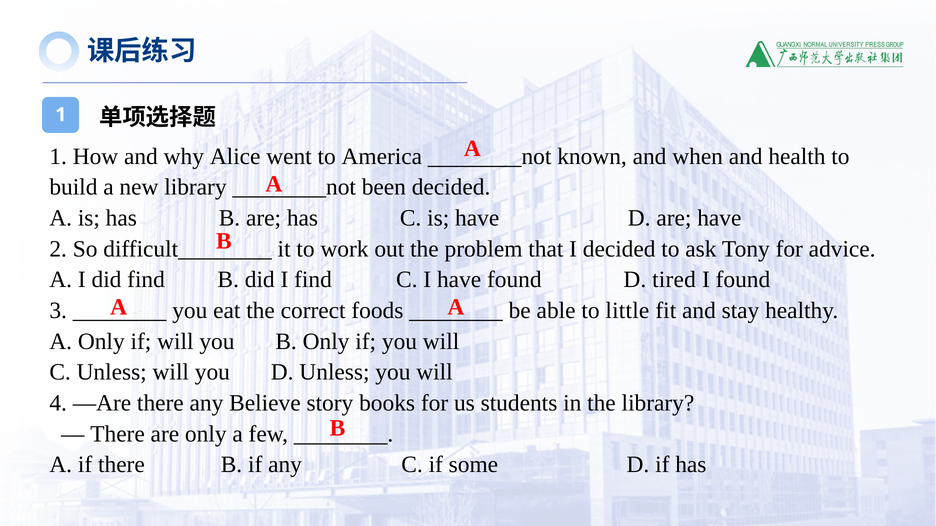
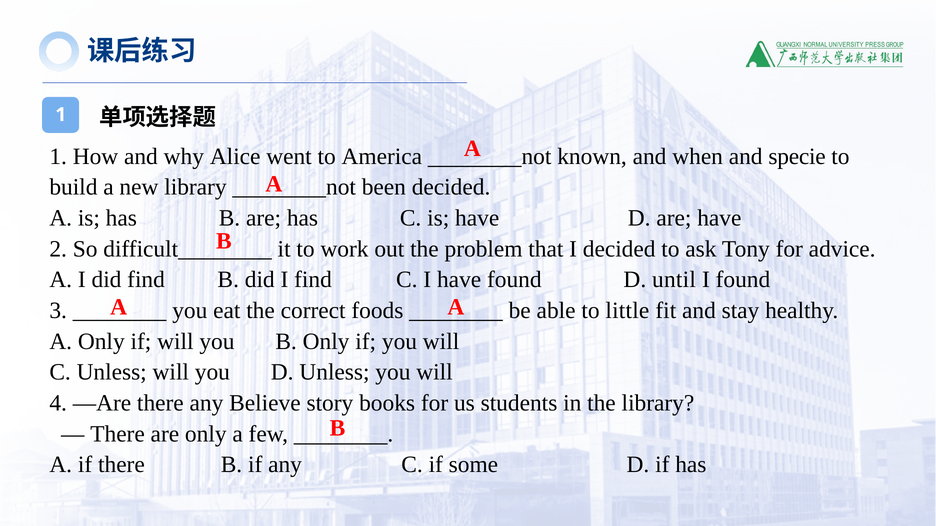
health: health -> specie
tired: tired -> until
